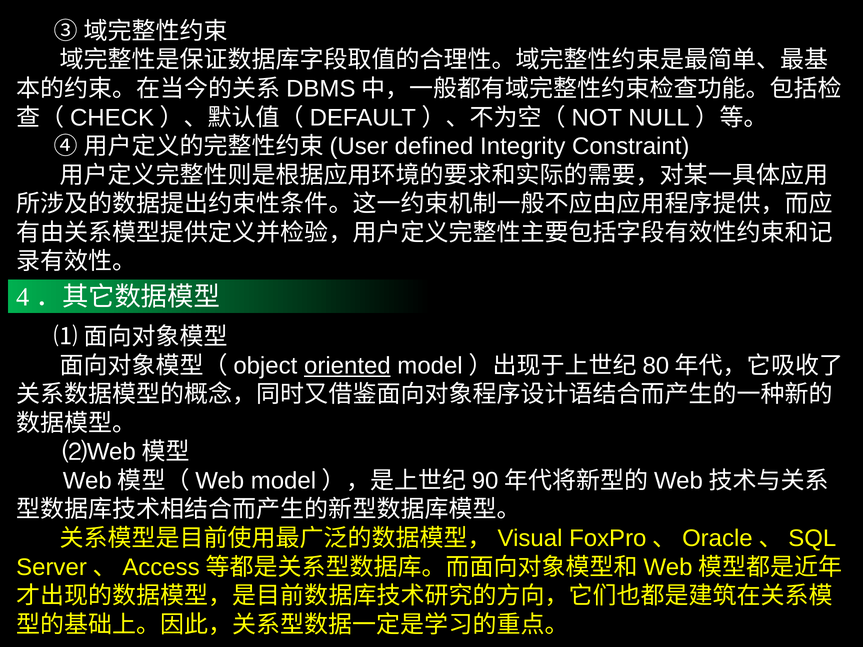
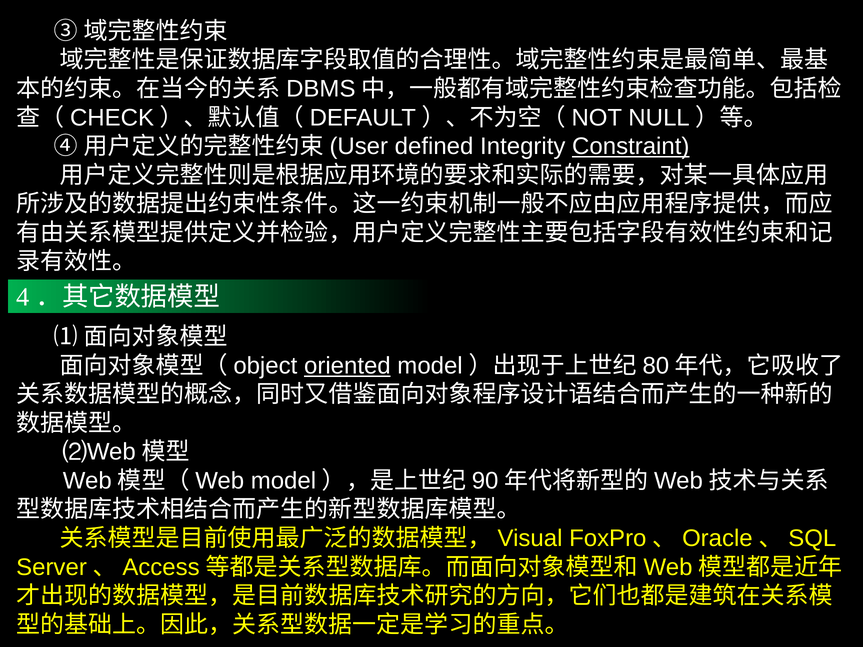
Constraint underline: none -> present
